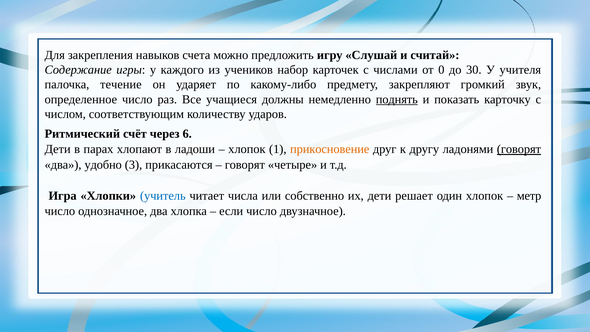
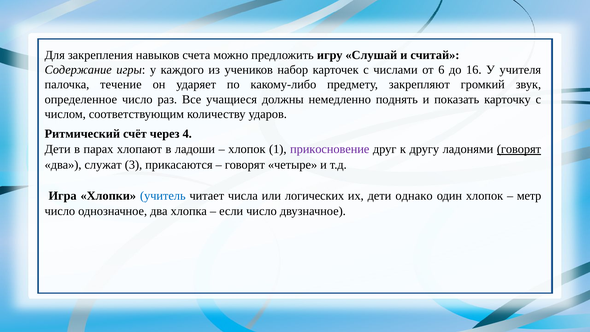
0: 0 -> 6
30: 30 -> 16
поднять underline: present -> none
6: 6 -> 4
прикосновение colour: orange -> purple
удобно: удобно -> служат
собственно: собственно -> логических
решает: решает -> однако
